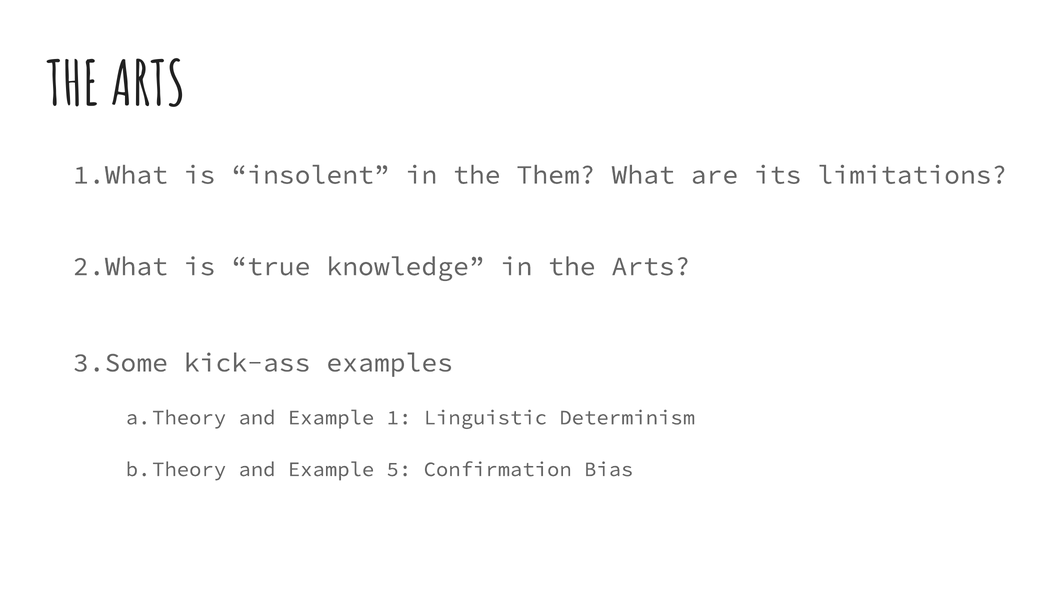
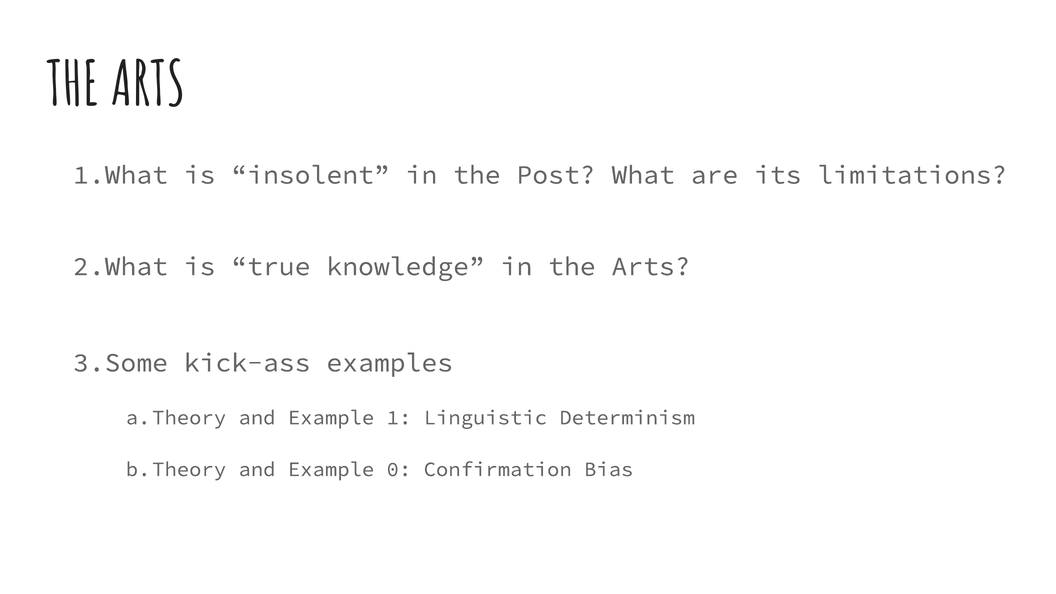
Them: Them -> Post
5: 5 -> 0
